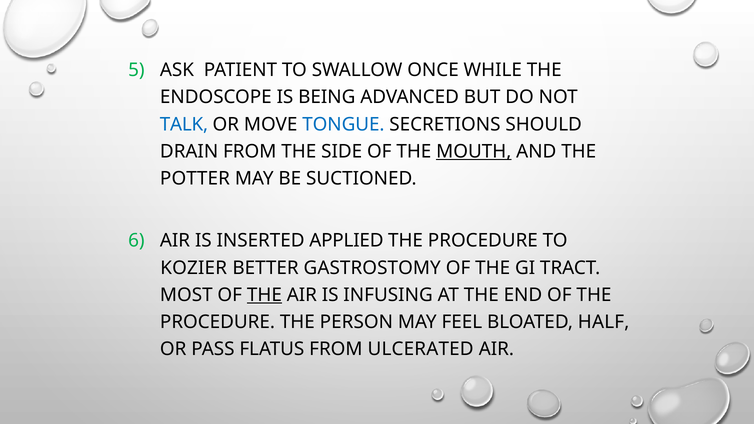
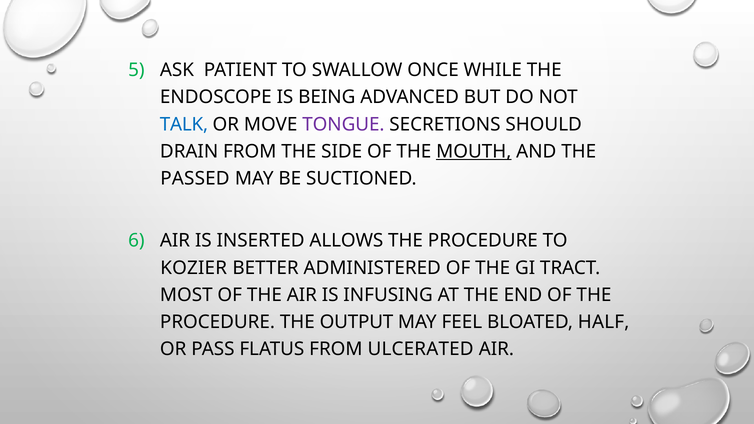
TONGUE colour: blue -> purple
POTTER: POTTER -> PASSED
APPLIED: APPLIED -> ALLOWS
GASTROSTOMY: GASTROSTOMY -> ADMINISTERED
THE at (264, 295) underline: present -> none
PERSON: PERSON -> OUTPUT
